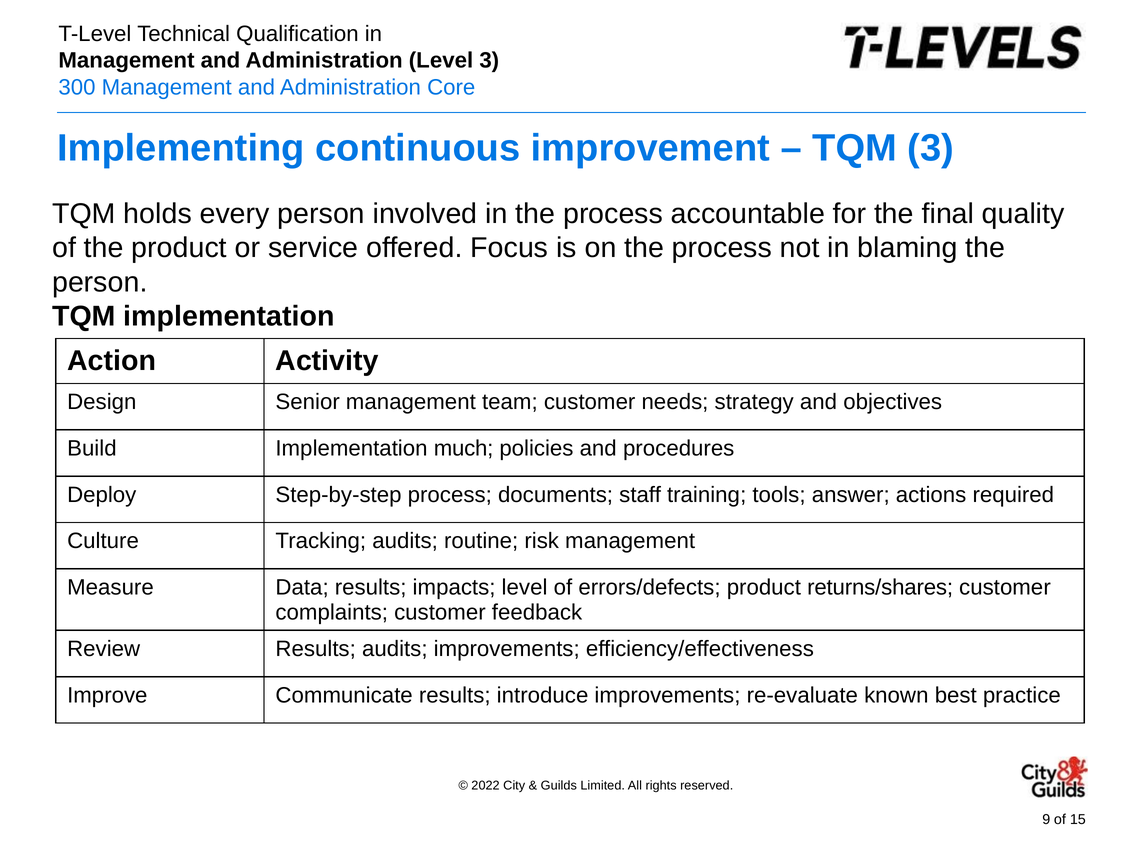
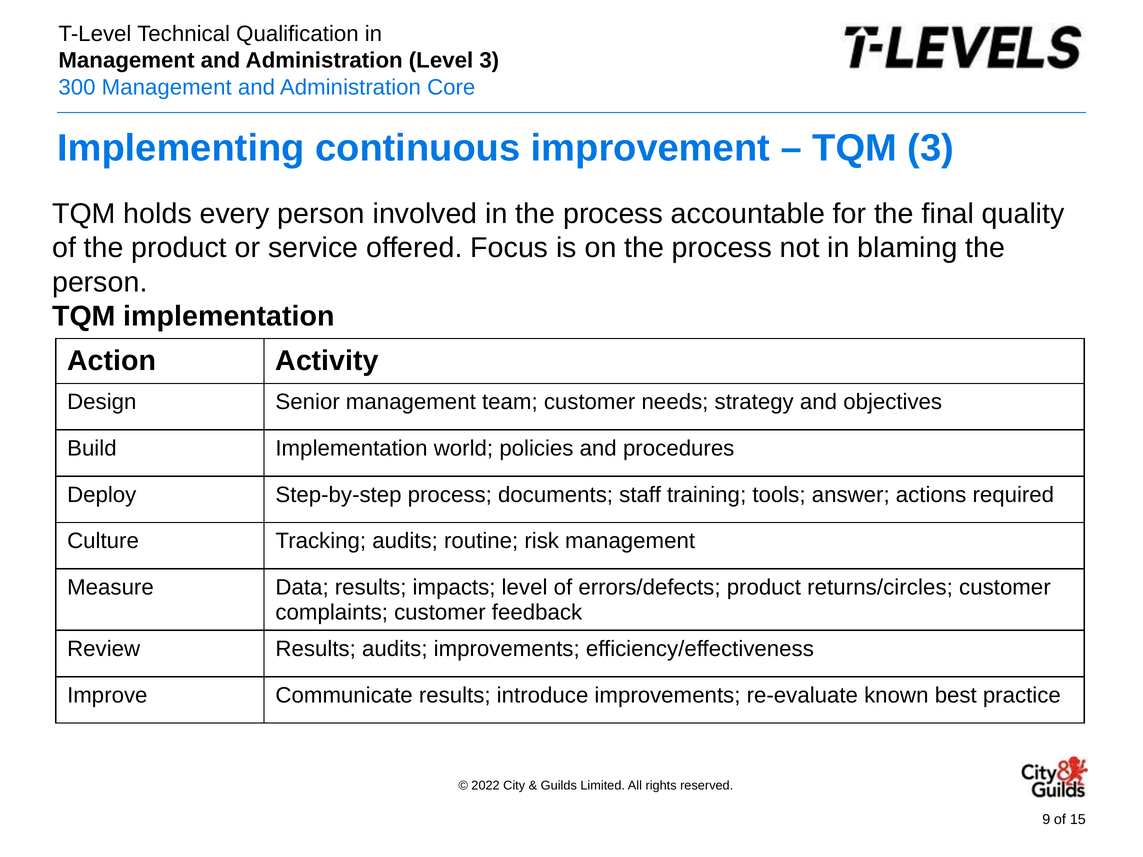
much: much -> world
returns/shares: returns/shares -> returns/circles
